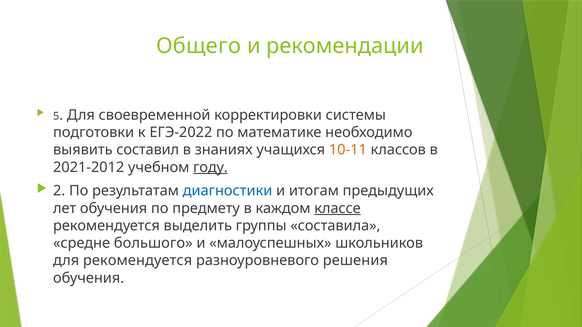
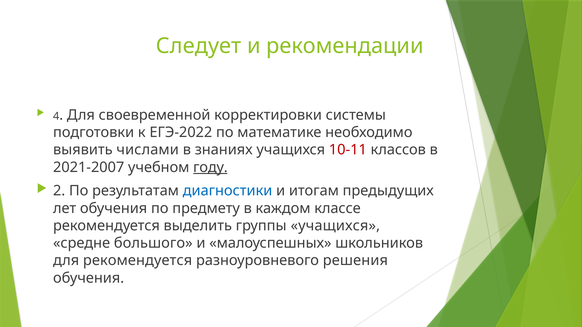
Общего: Общего -> Следует
5: 5 -> 4
составил: составил -> числами
10-11 colour: orange -> red
2021-2012: 2021-2012 -> 2021-2007
классе underline: present -> none
группы составила: составила -> учащихся
